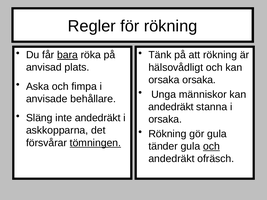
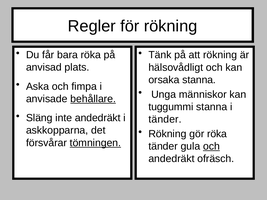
bara underline: present -> none
orsaka orsaka: orsaka -> stanna
behållare underline: none -> present
andedräkt at (171, 107): andedräkt -> tuggummi
orsaka at (165, 119): orsaka -> tänder
gör gula: gula -> röka
